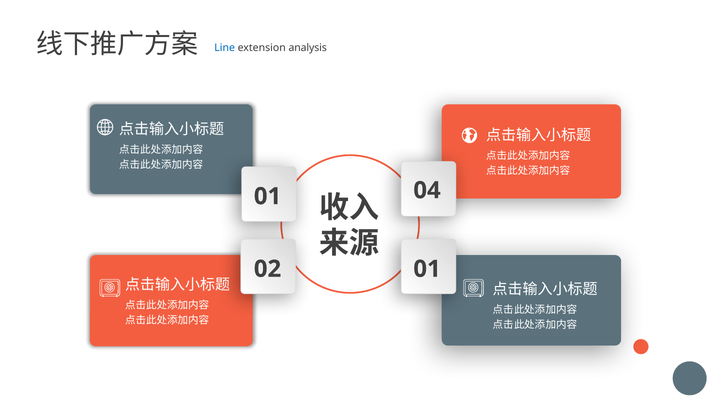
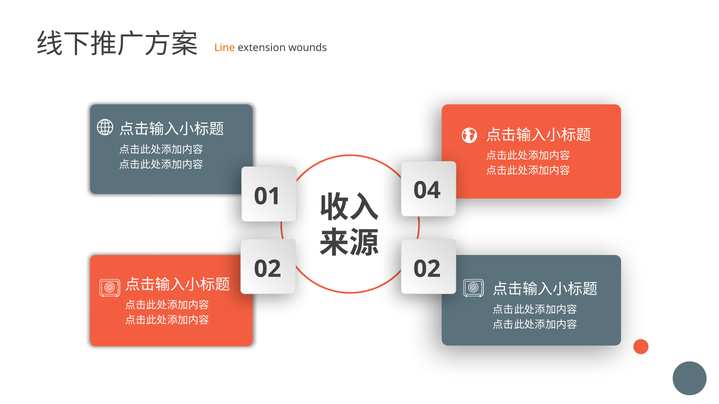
Line colour: blue -> orange
analysis: analysis -> wounds
02 01: 01 -> 02
